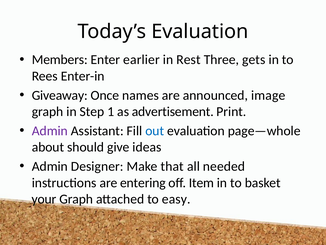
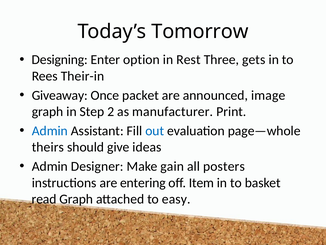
Today’s Evaluation: Evaluation -> Tomorrow
Members: Members -> Designing
earlier: earlier -> option
Enter-in: Enter-in -> Their-in
names: names -> packet
1: 1 -> 2
advertisement: advertisement -> manufacturer
Admin at (50, 131) colour: purple -> blue
about: about -> theirs
that: that -> gain
needed: needed -> posters
your: your -> read
